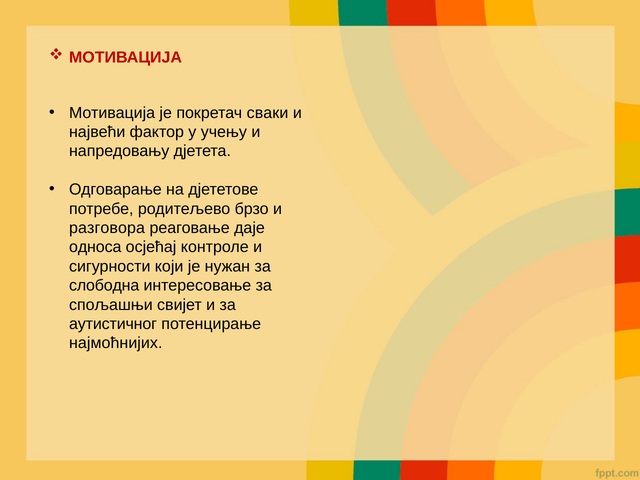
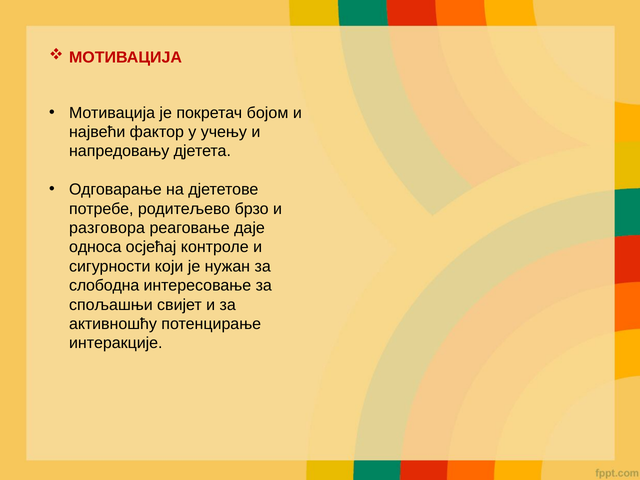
сваки: сваки -> бојом
аутистичног: аутистичног -> активношћу
најмоћнијих: најмоћнијих -> интеракције
